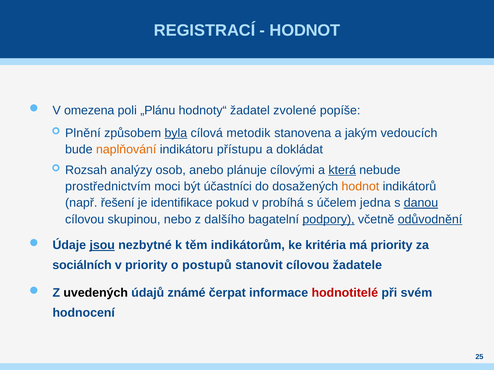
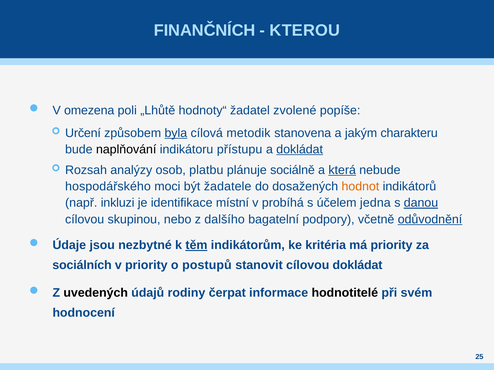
REGISTRACÍ: REGISTRACÍ -> FINANČNÍCH
HODNOT at (305, 30): HODNOT -> KTEROU
„Plánu: „Plánu -> „Lhůtě
Plnění: Plnění -> Určení
vedoucích: vedoucích -> charakteru
naplňování colour: orange -> black
dokládat at (300, 150) underline: none -> present
anebo: anebo -> platbu
cílovými: cílovými -> sociálně
prostřednictvím: prostřednictvím -> hospodářského
účastníci: účastníci -> žadatele
řešení: řešení -> inkluzi
pokud: pokud -> místní
podpory underline: present -> none
jsou underline: present -> none
těm underline: none -> present
cílovou žadatele: žadatele -> dokládat
známé: známé -> rodiny
hodnotitelé colour: red -> black
